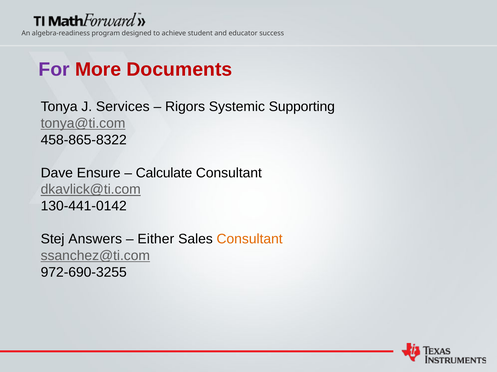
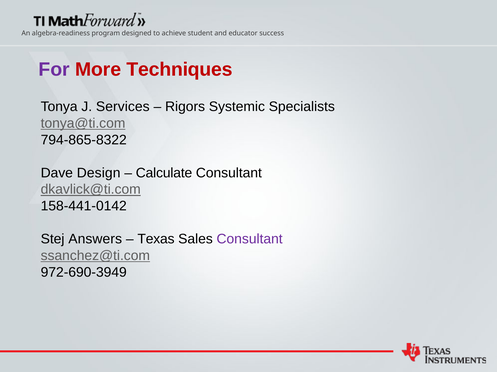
Documents: Documents -> Techniques
Supporting: Supporting -> Specialists
458-865-8322: 458-865-8322 -> 794-865-8322
Ensure: Ensure -> Design
130-441-0142: 130-441-0142 -> 158-441-0142
Either: Either -> Texas
Consultant at (250, 240) colour: orange -> purple
972-690-3255: 972-690-3255 -> 972-690-3949
